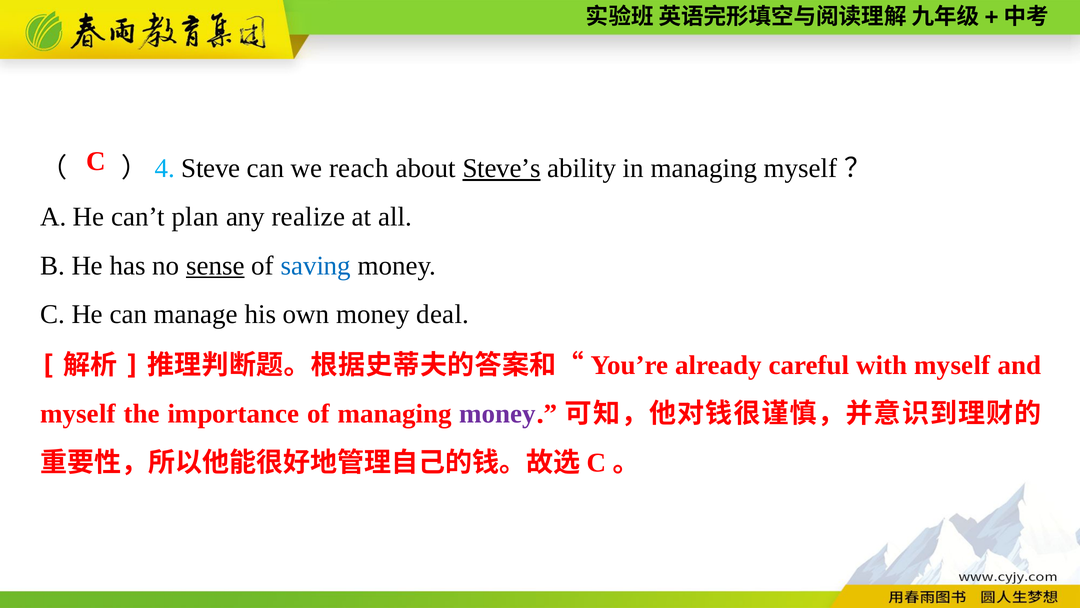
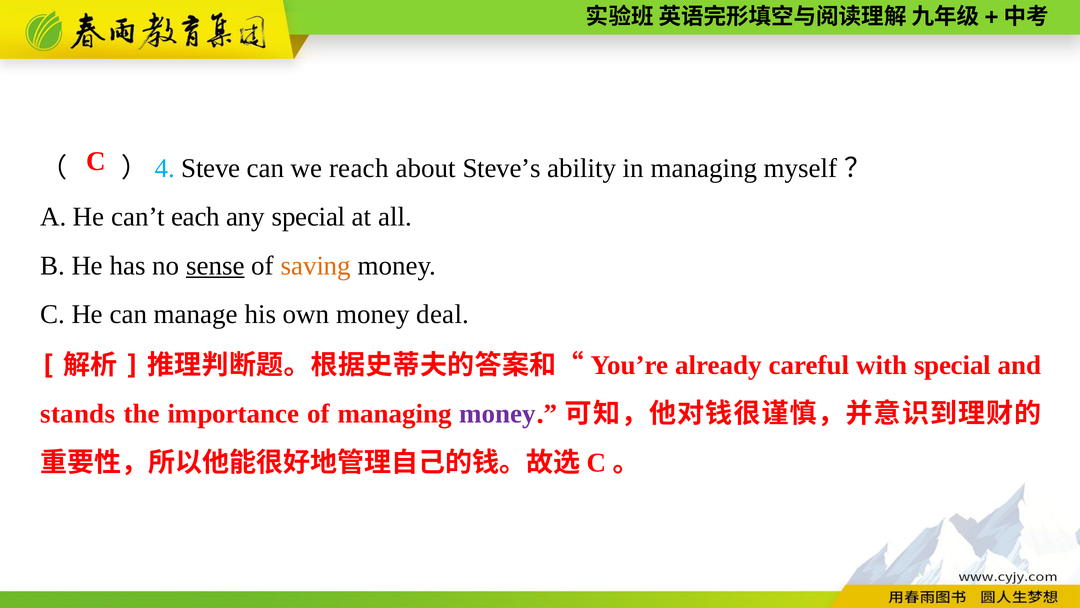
Steve’s underline: present -> none
plan: plan -> each
any realize: realize -> special
saving colour: blue -> orange
with myself: myself -> special
myself at (78, 414): myself -> stands
